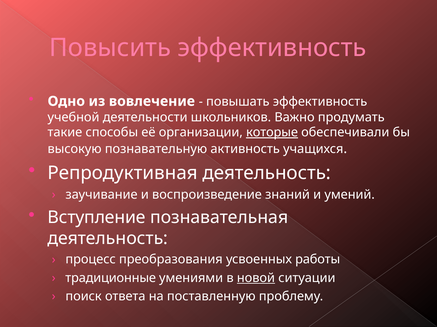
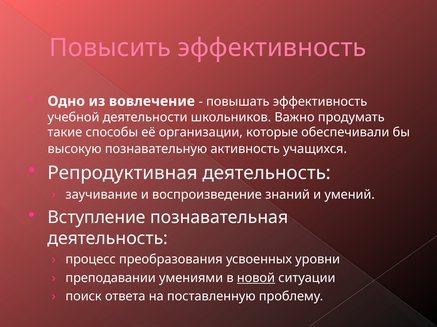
которые underline: present -> none
работы: работы -> уровни
традиционные: традиционные -> преподавании
